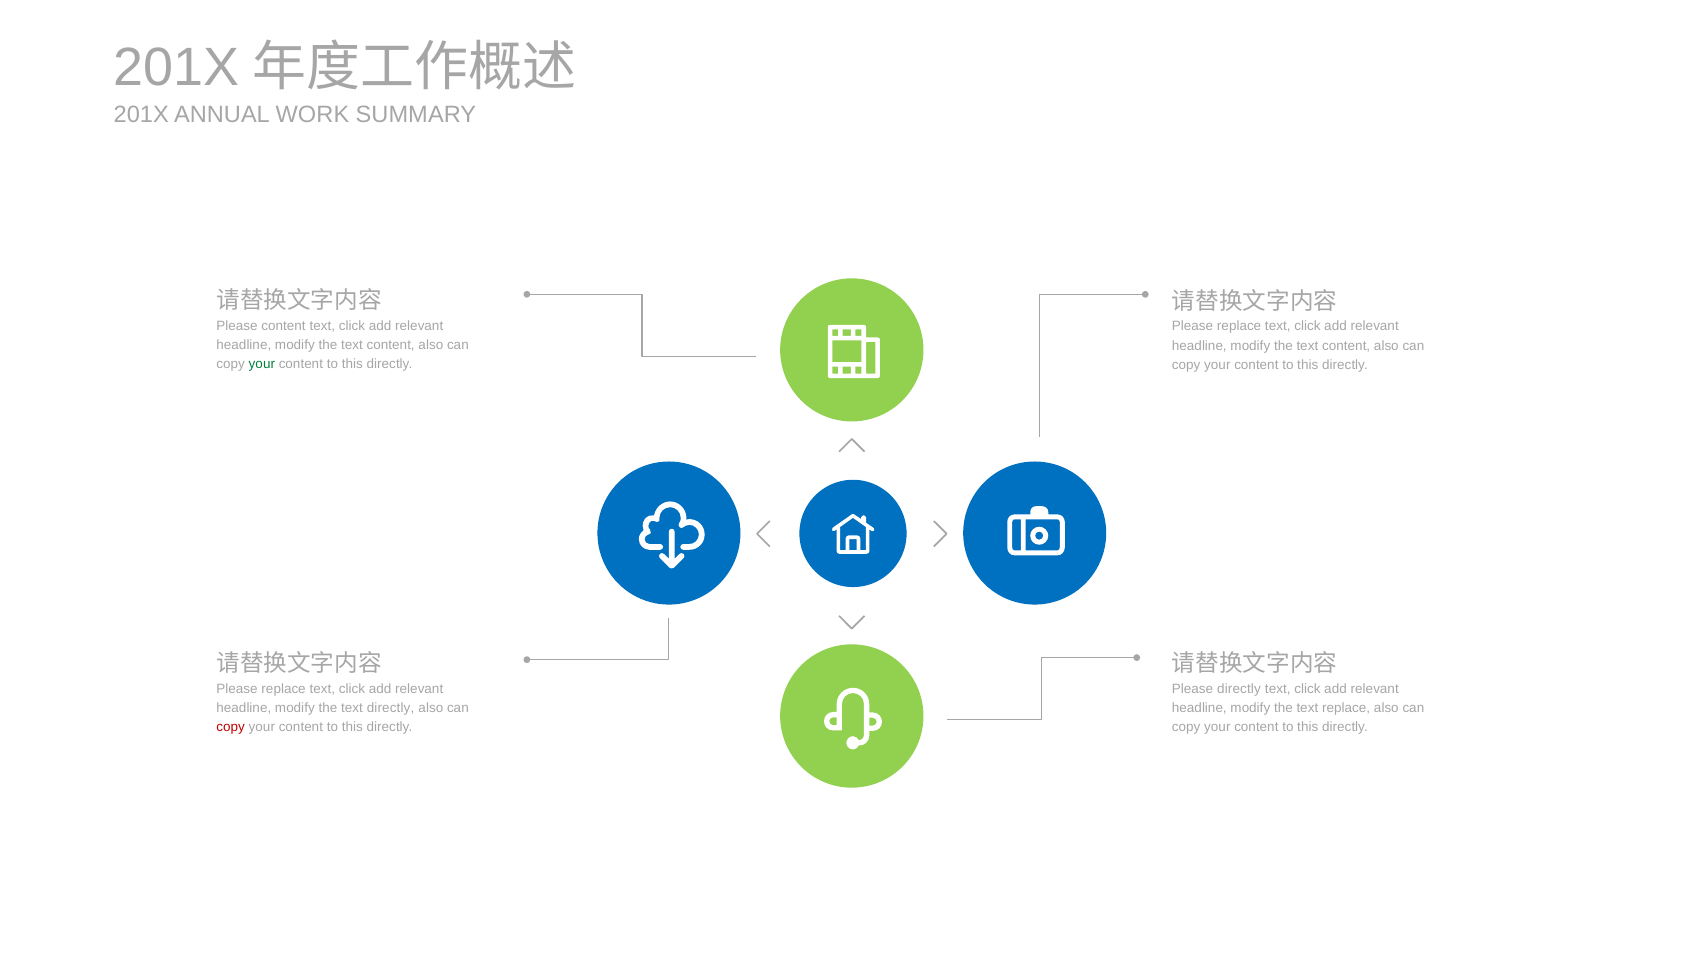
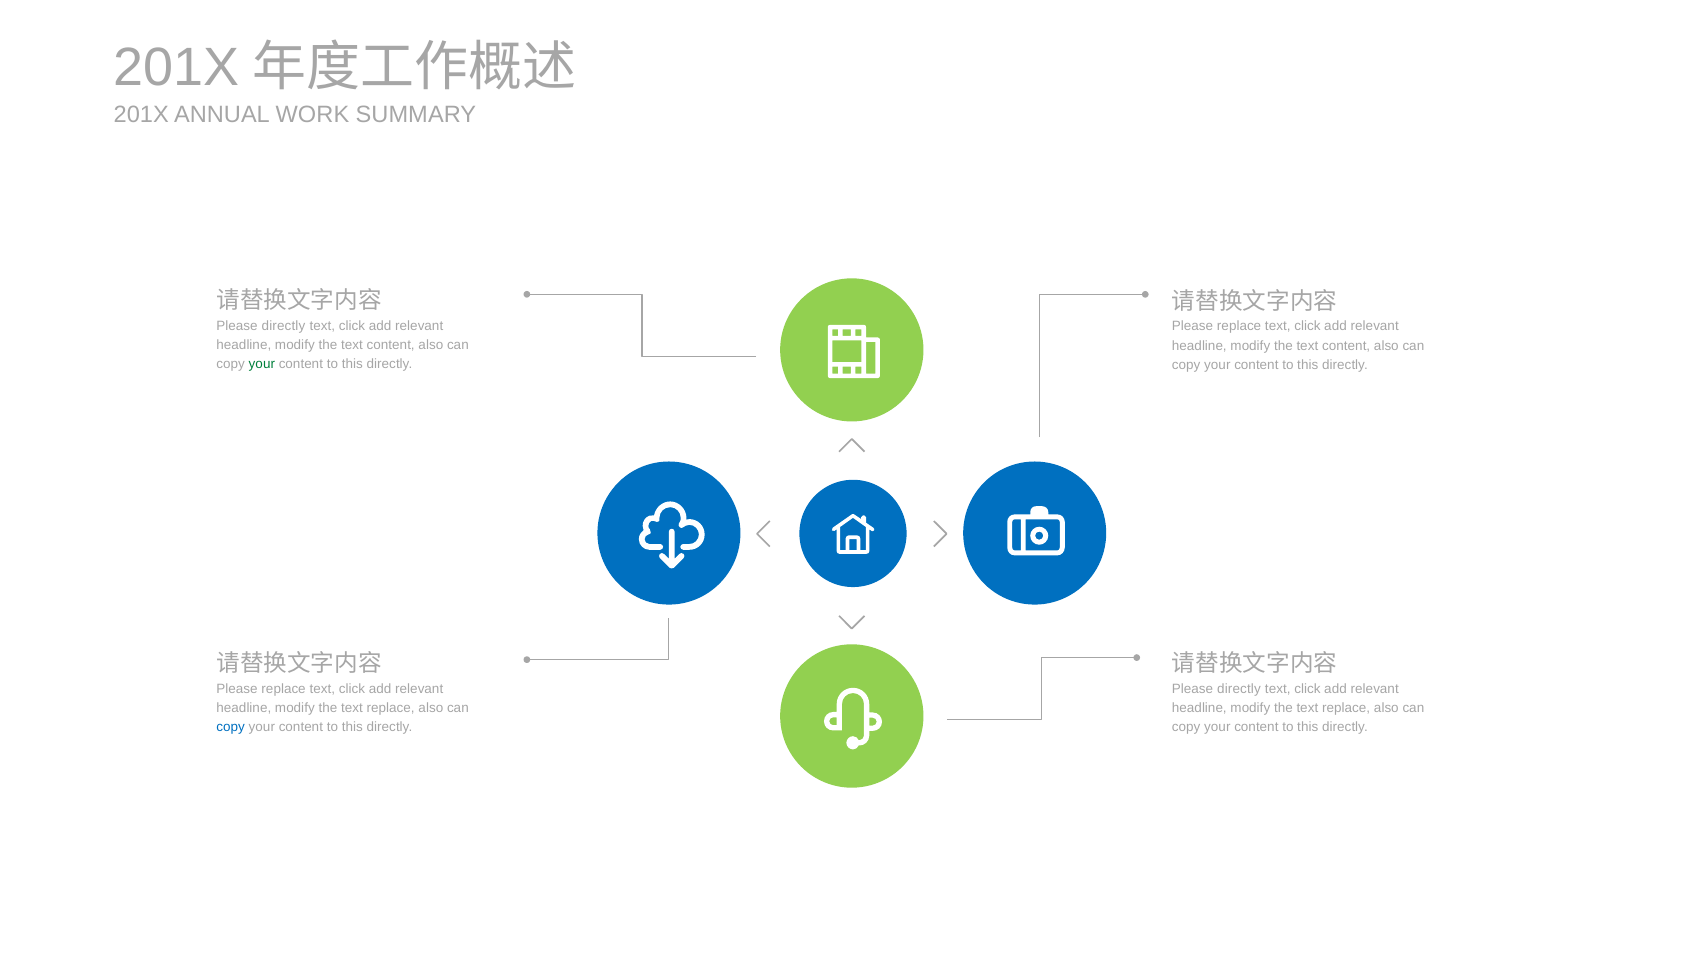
content at (284, 326): content -> directly
directly at (391, 708): directly -> replace
copy at (231, 727) colour: red -> blue
